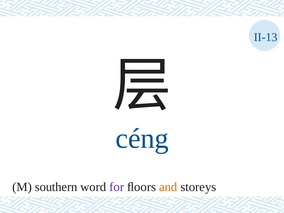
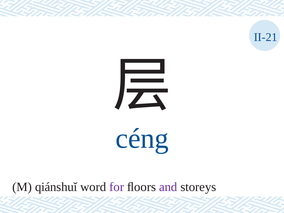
II-13: II-13 -> II-21
southern: southern -> qiánshuǐ
and colour: orange -> purple
